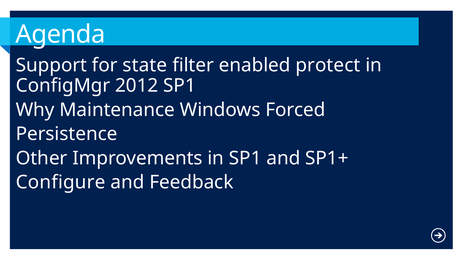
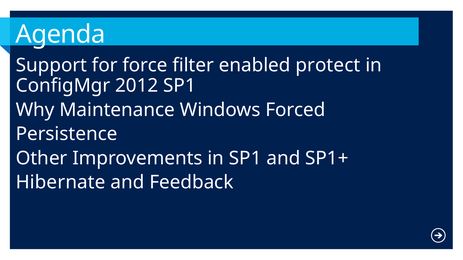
state: state -> force
Configure: Configure -> Hibernate
